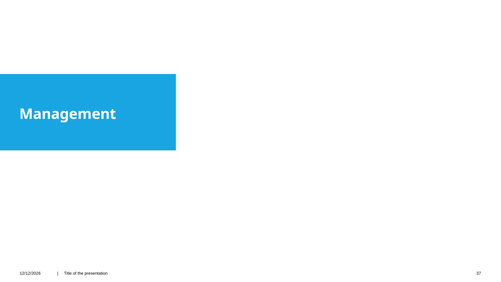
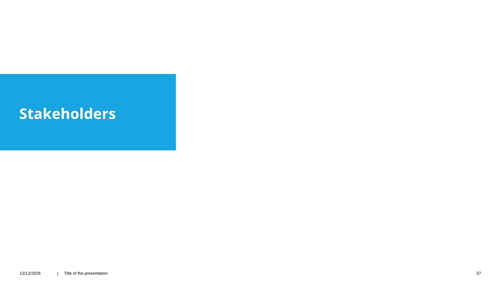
Management: Management -> Stakeholders
